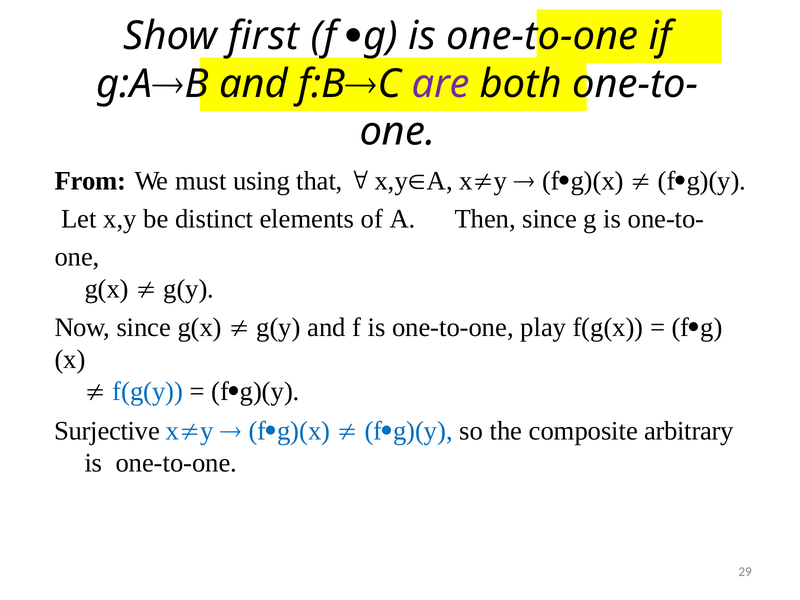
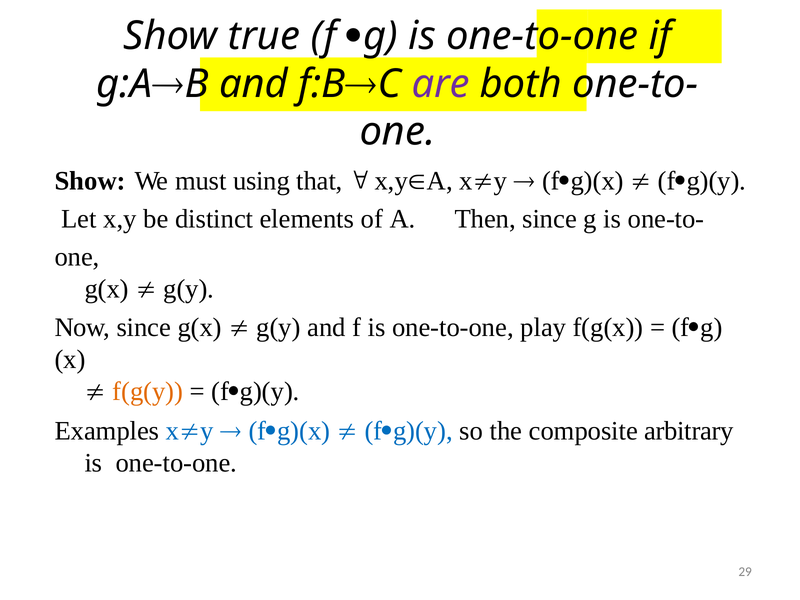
first: first -> true
From at (90, 181): From -> Show
f(g(y colour: blue -> orange
Surjective: Surjective -> Examples
